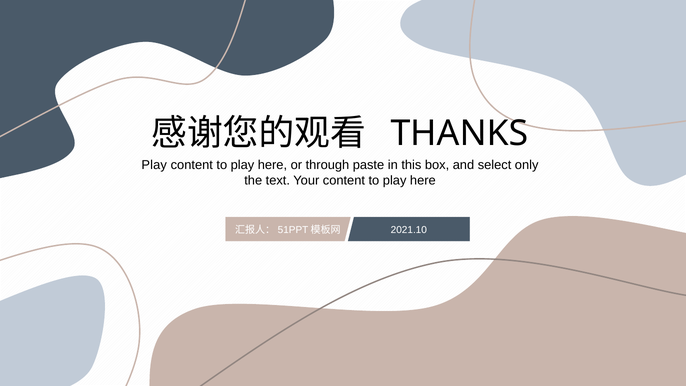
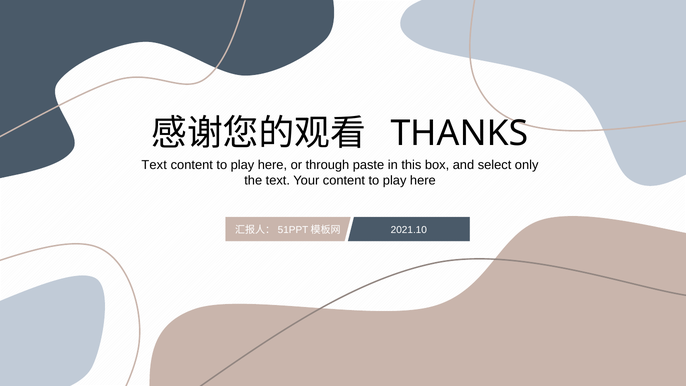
Play at (154, 165): Play -> Text
